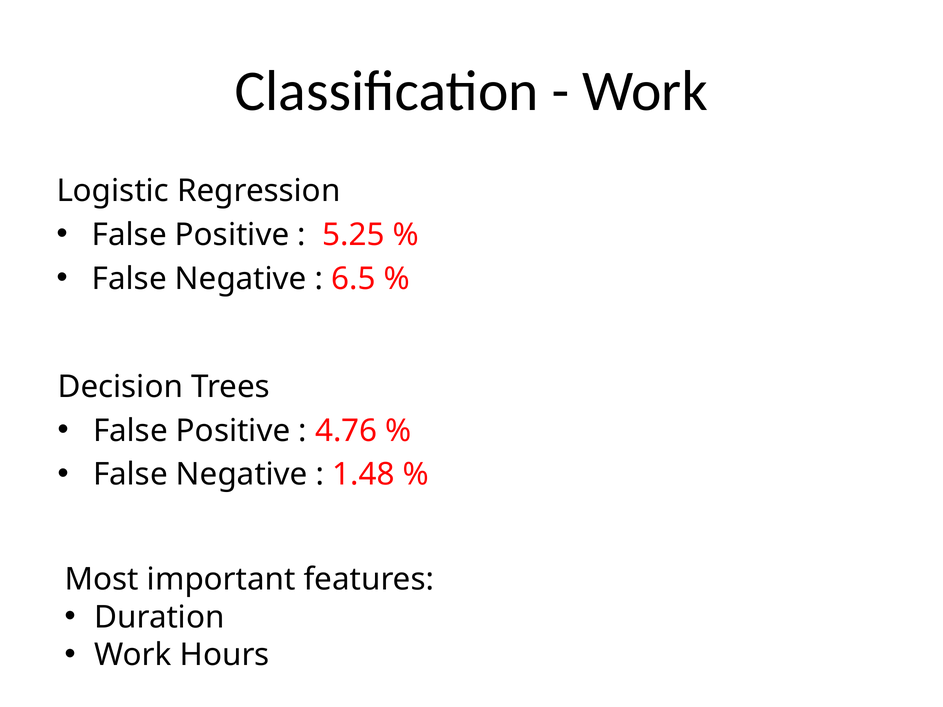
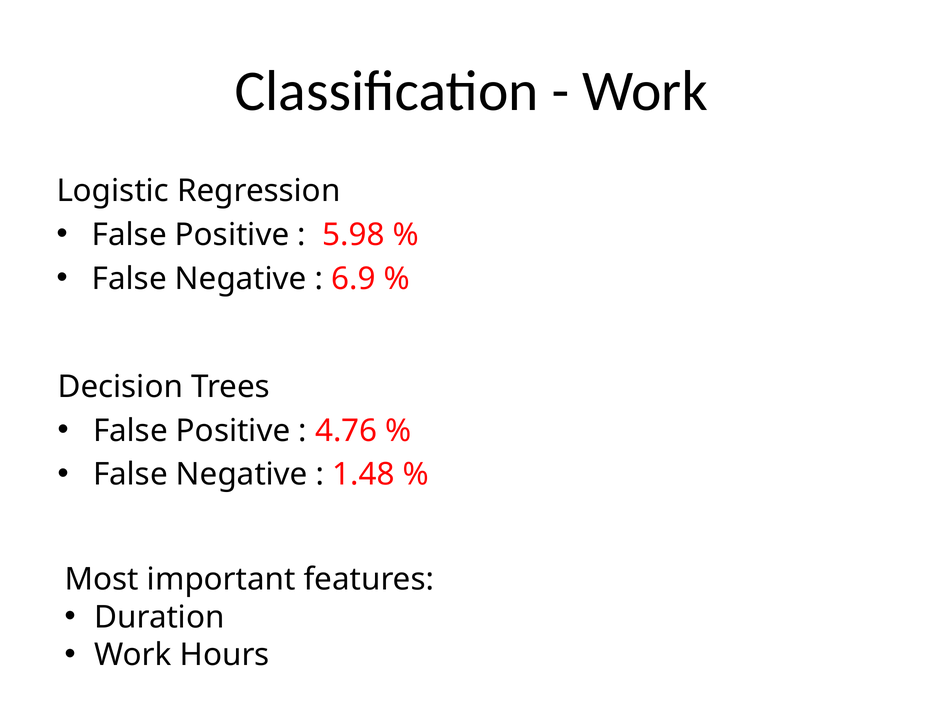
5.25: 5.25 -> 5.98
6.5: 6.5 -> 6.9
